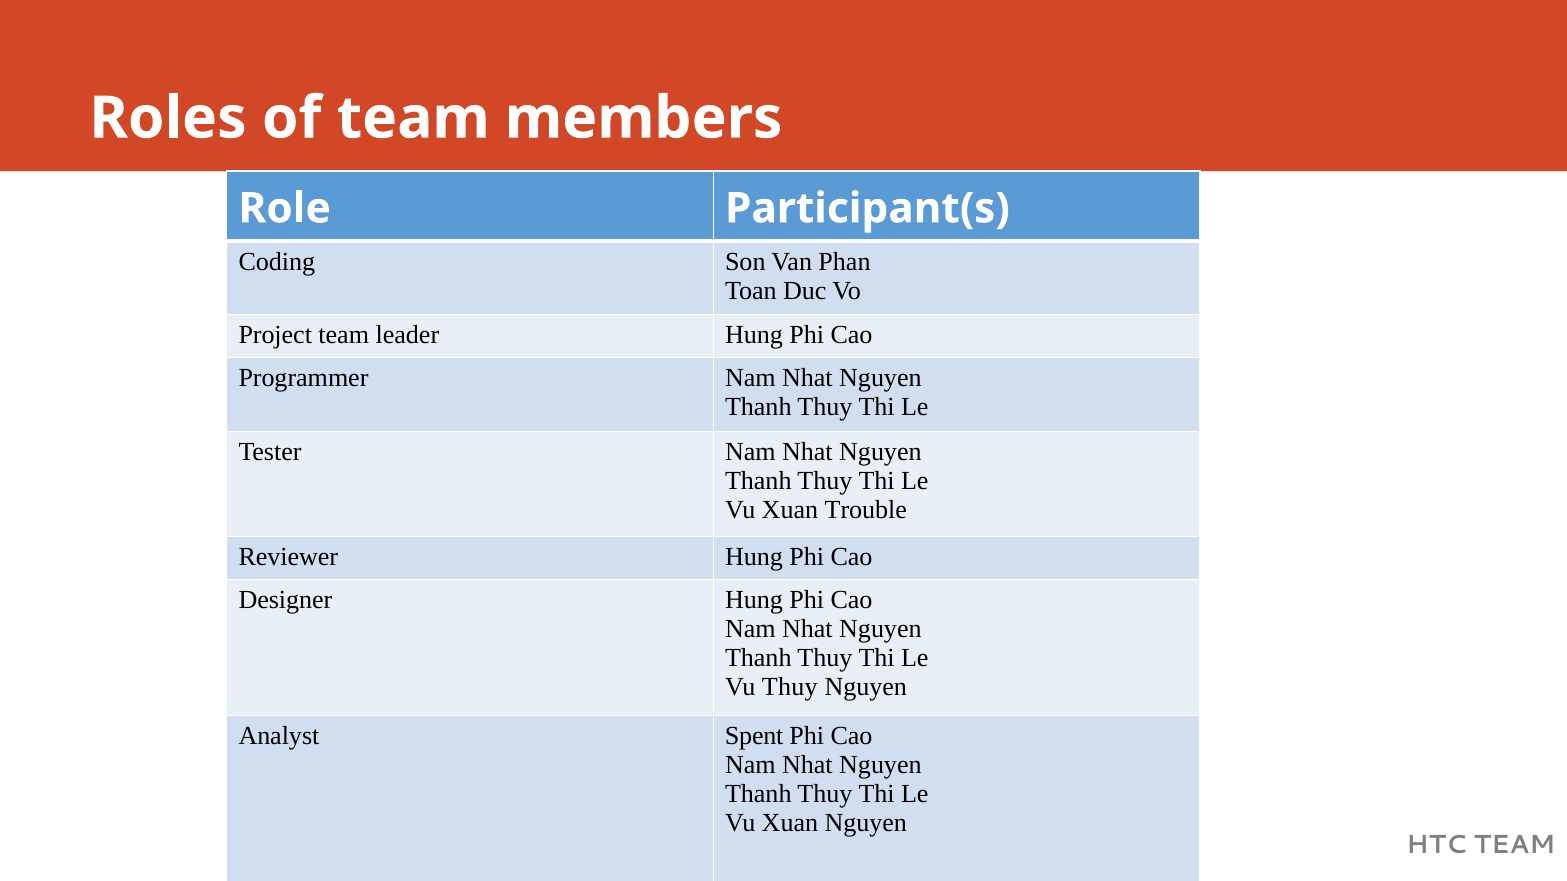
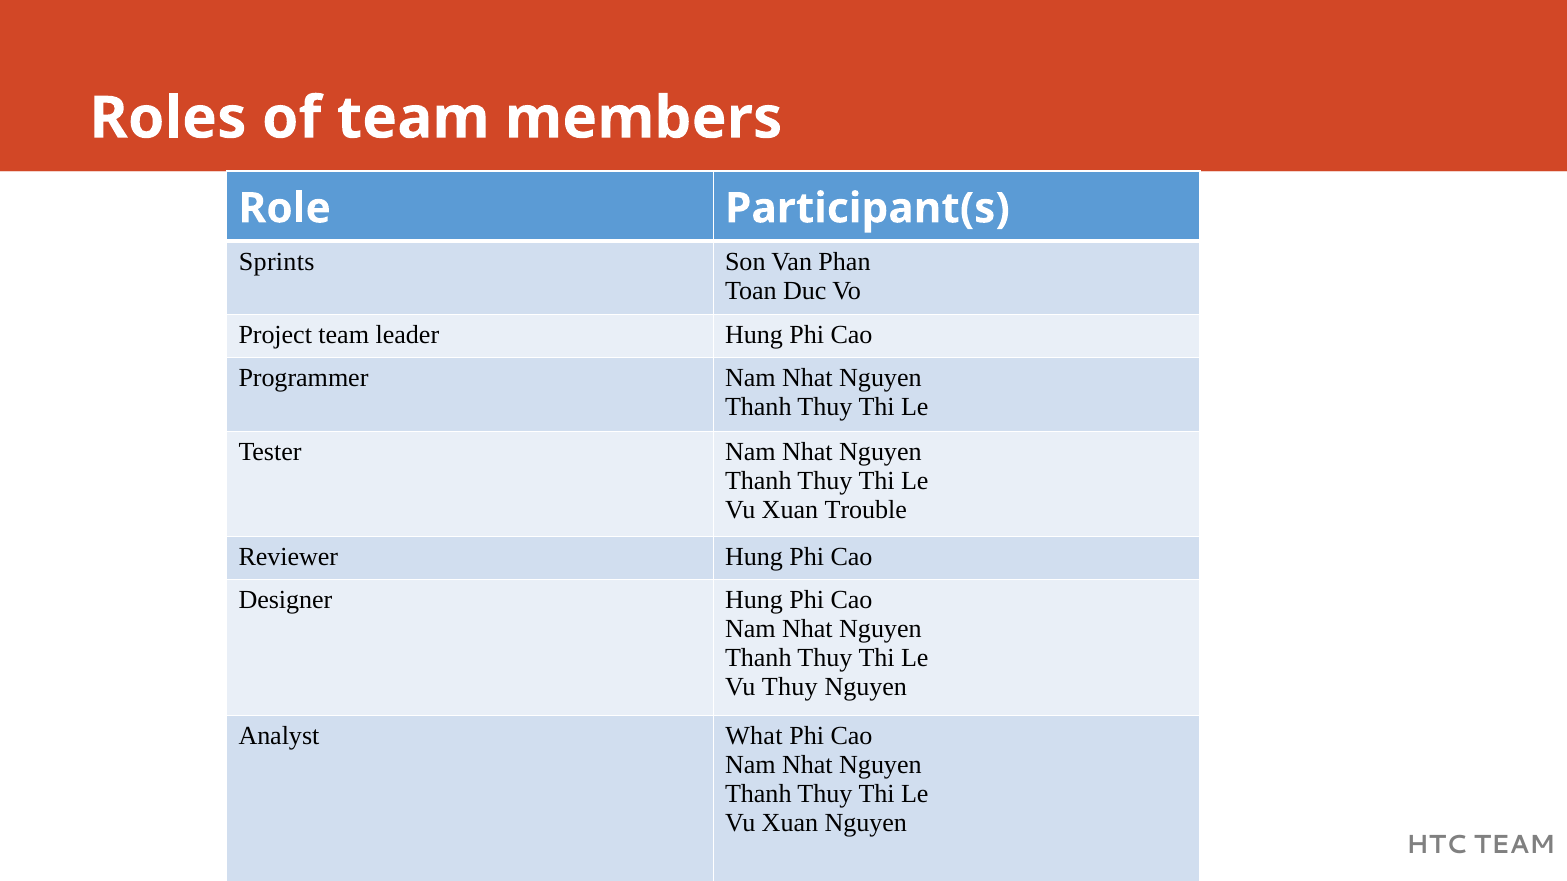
Coding: Coding -> Sprints
Spent: Spent -> What
